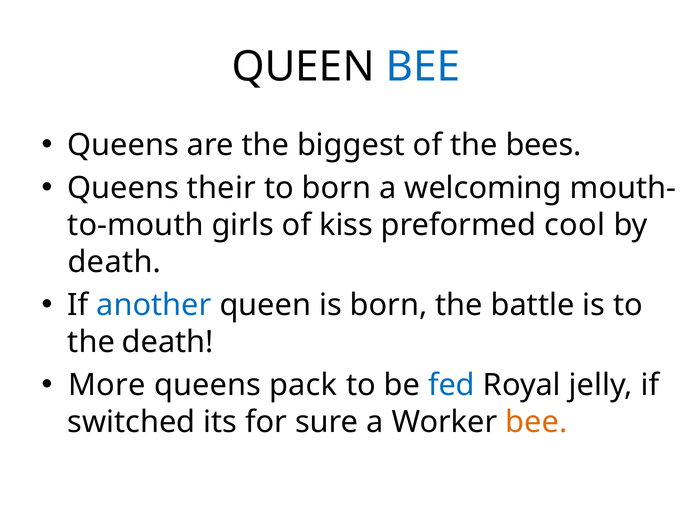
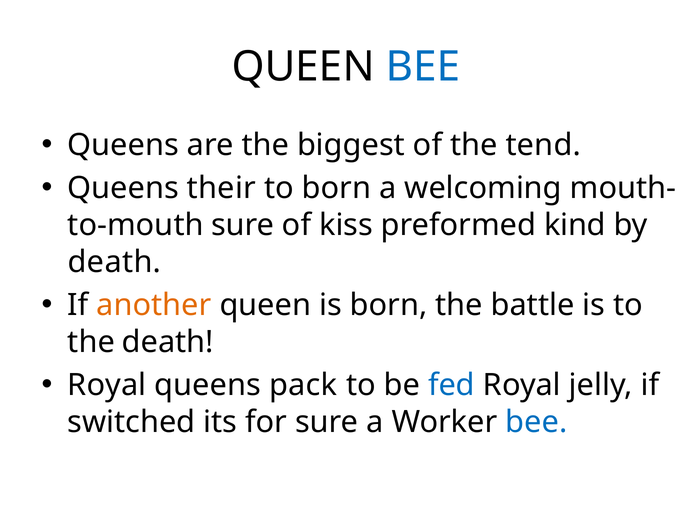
bees: bees -> tend
girls at (243, 225): girls -> sure
cool: cool -> kind
another colour: blue -> orange
More at (107, 385): More -> Royal
bee at (536, 422) colour: orange -> blue
